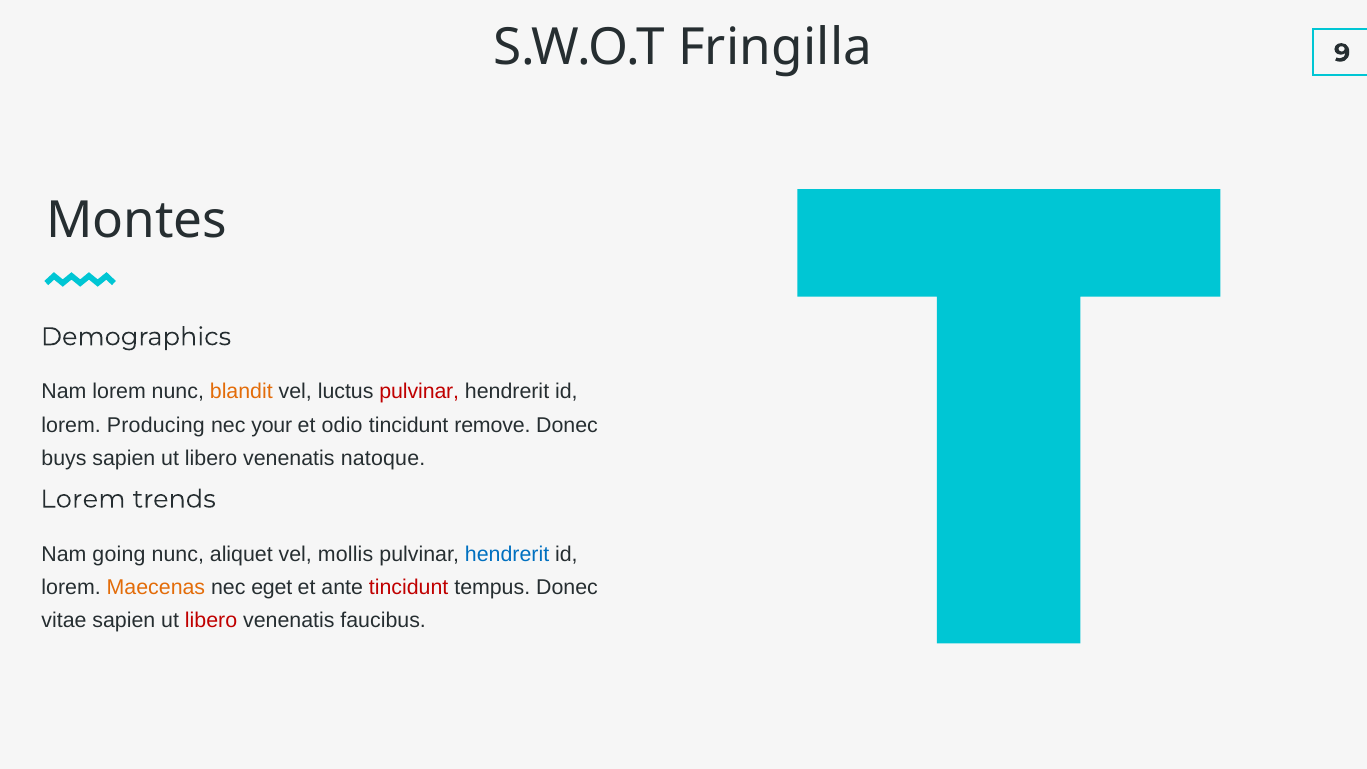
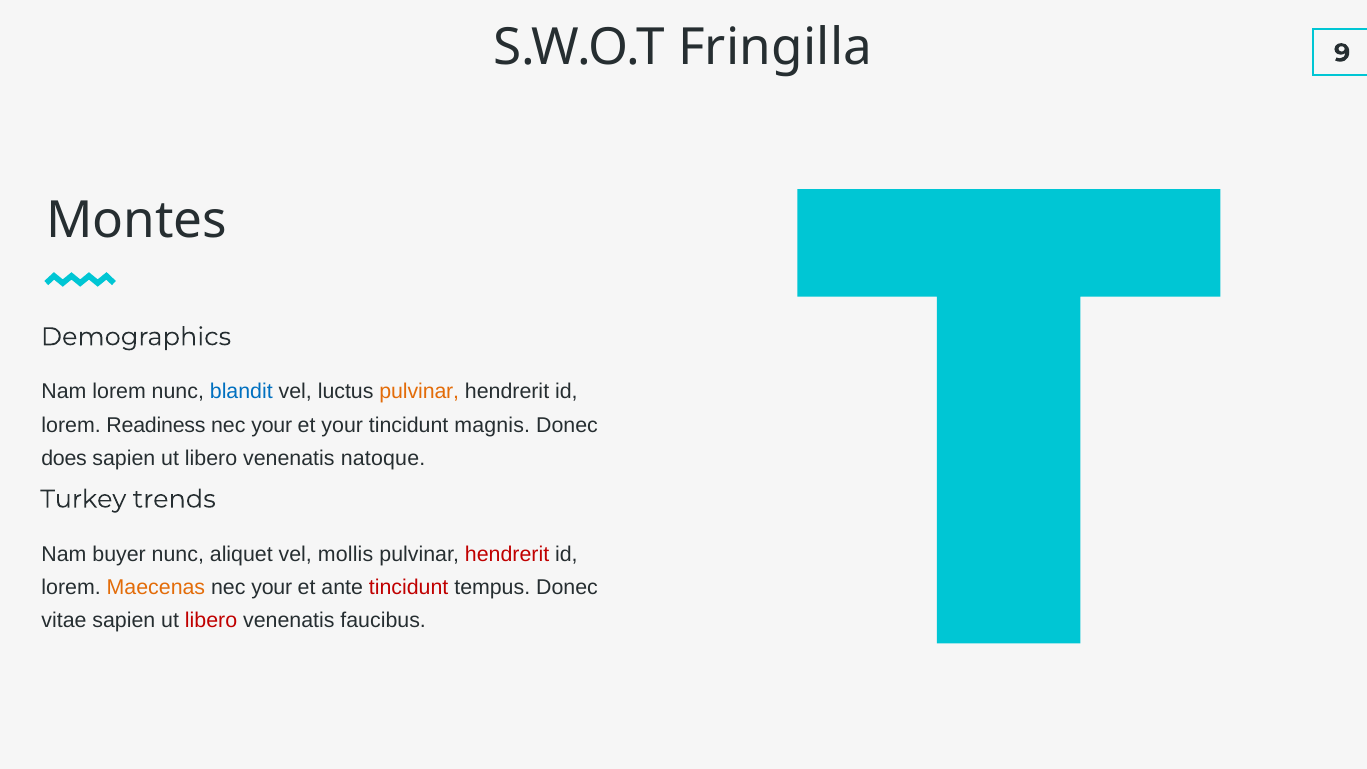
blandit colour: orange -> blue
pulvinar at (419, 392) colour: red -> orange
Producing: Producing -> Readiness
et odio: odio -> your
remove: remove -> magnis
buys: buys -> does
Lorem at (83, 499): Lorem -> Turkey
going: going -> buyer
hendrerit at (507, 554) colour: blue -> red
eget at (272, 588): eget -> your
